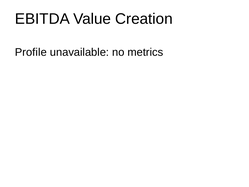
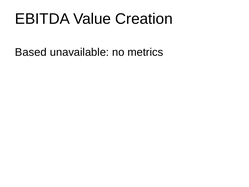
Profile: Profile -> Based
